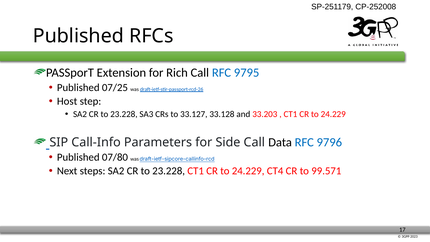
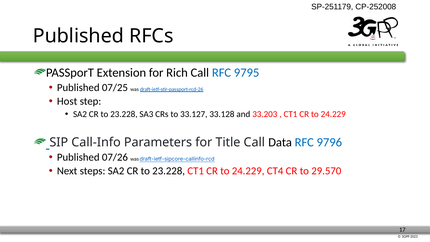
Side: Side -> Title
07/80: 07/80 -> 07/26
99.571: 99.571 -> 29.570
